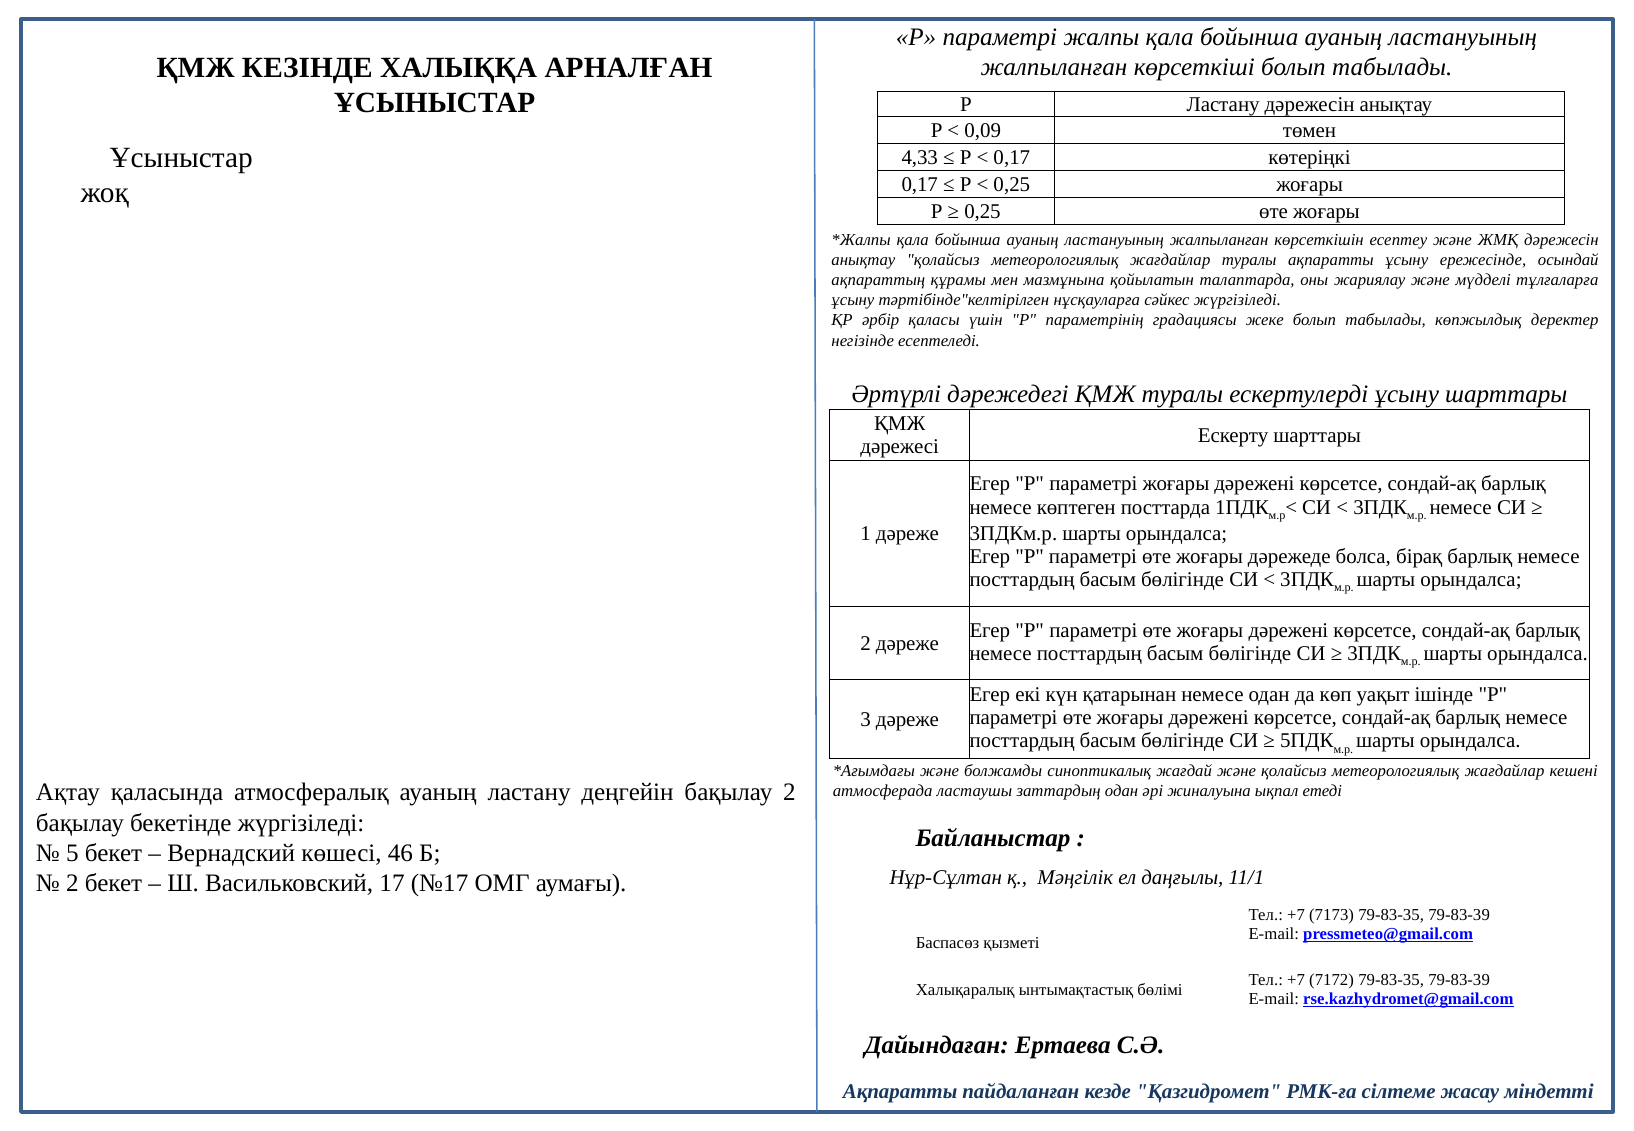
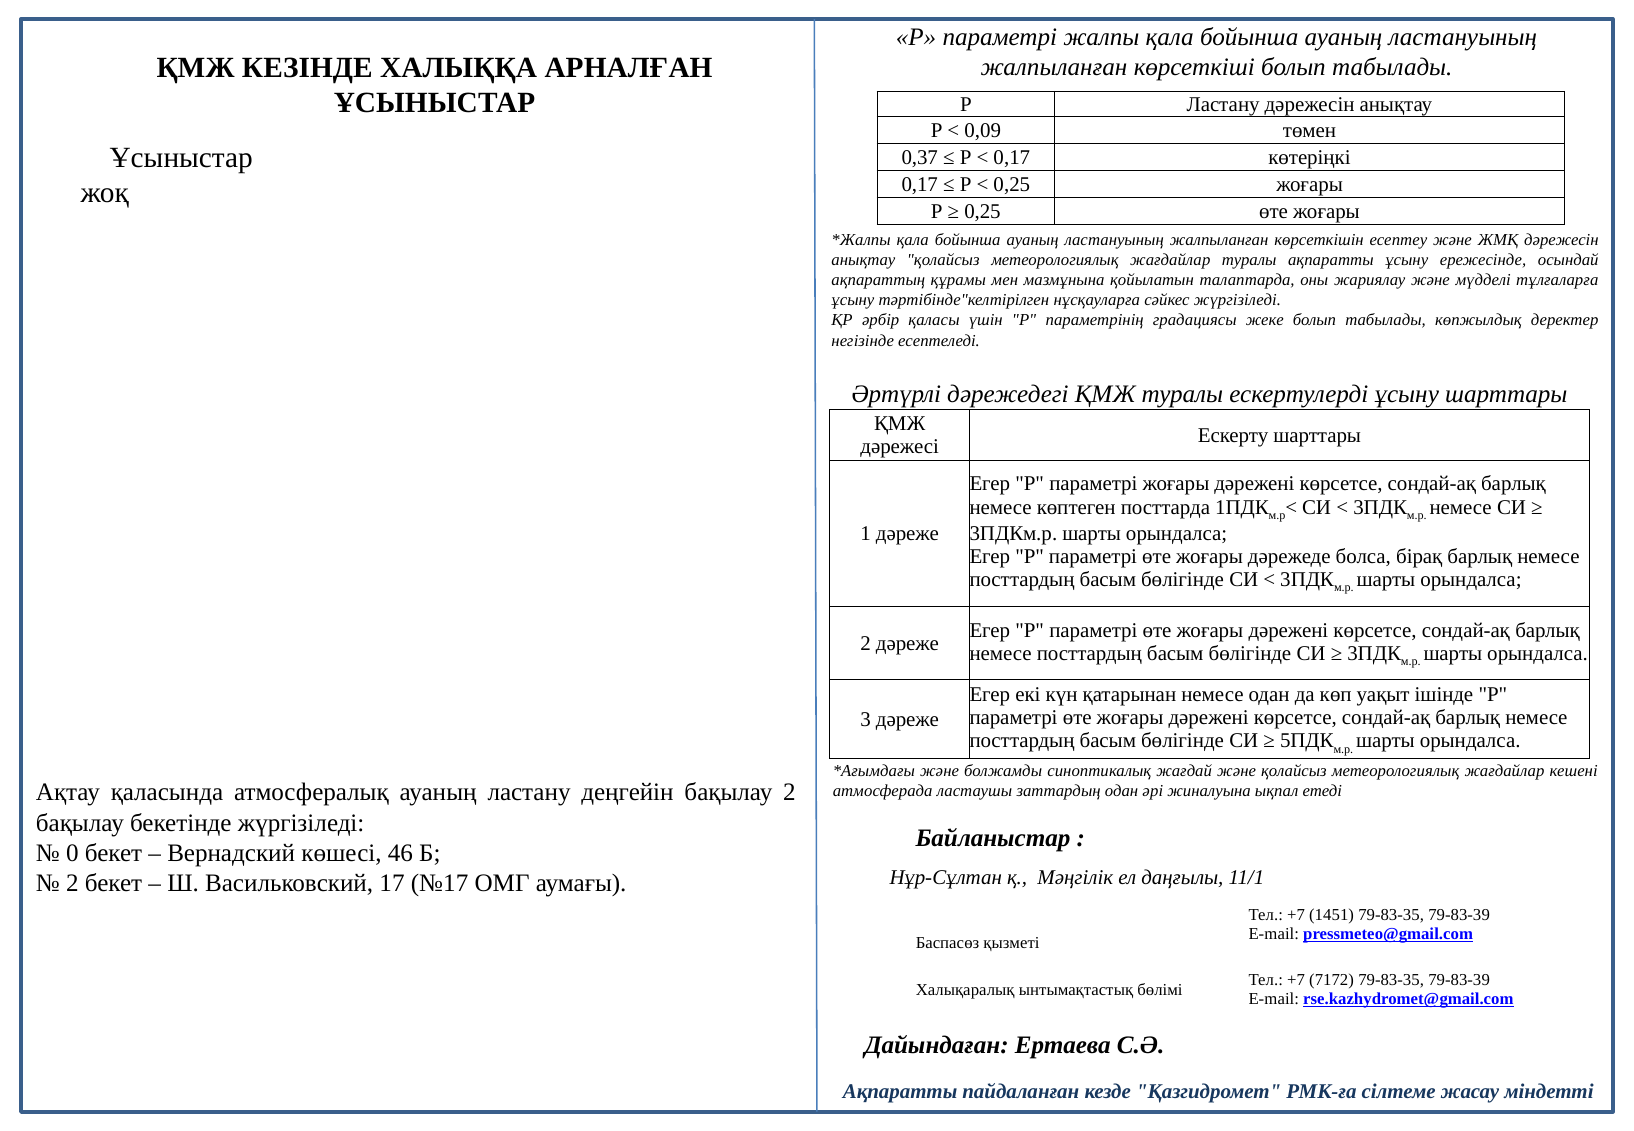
4,33: 4,33 -> 0,37
5: 5 -> 0
7173: 7173 -> 1451
